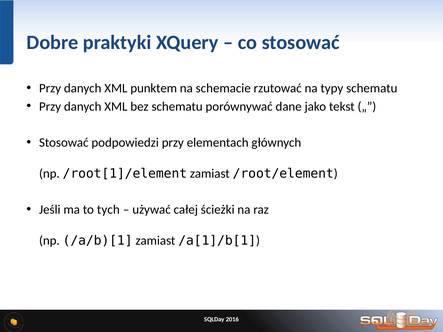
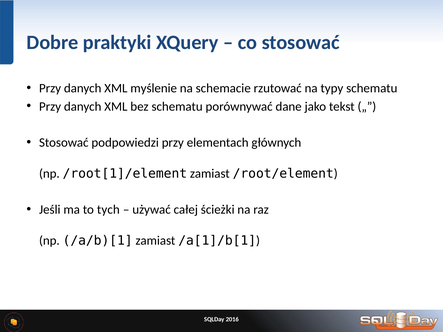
punktem: punktem -> myślenie
